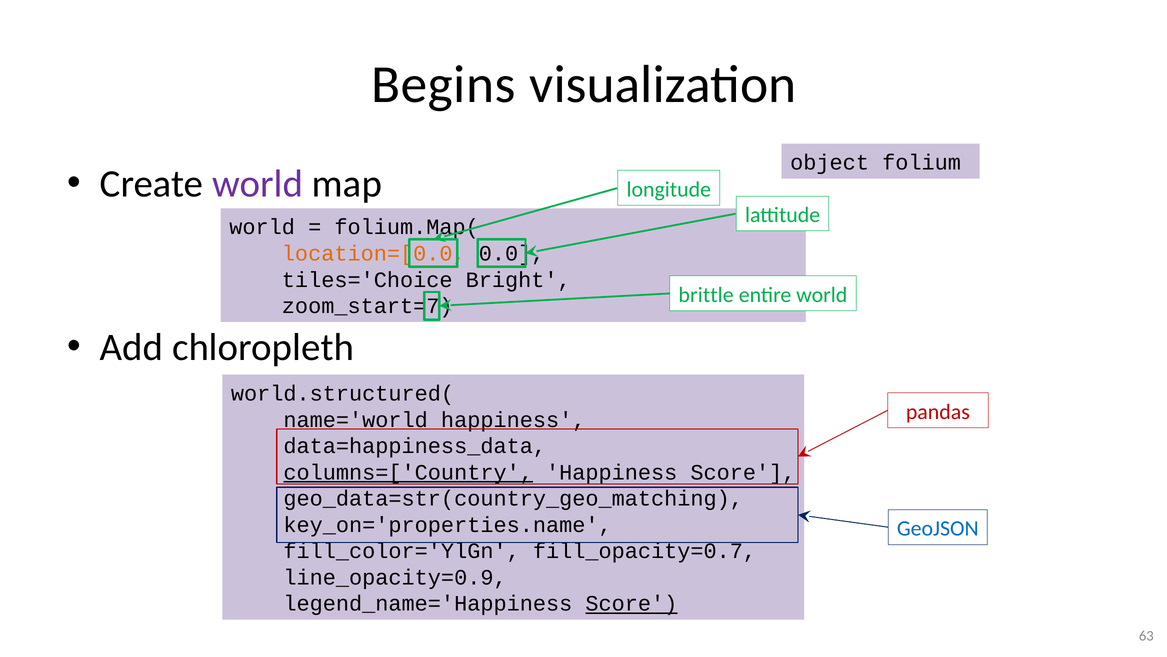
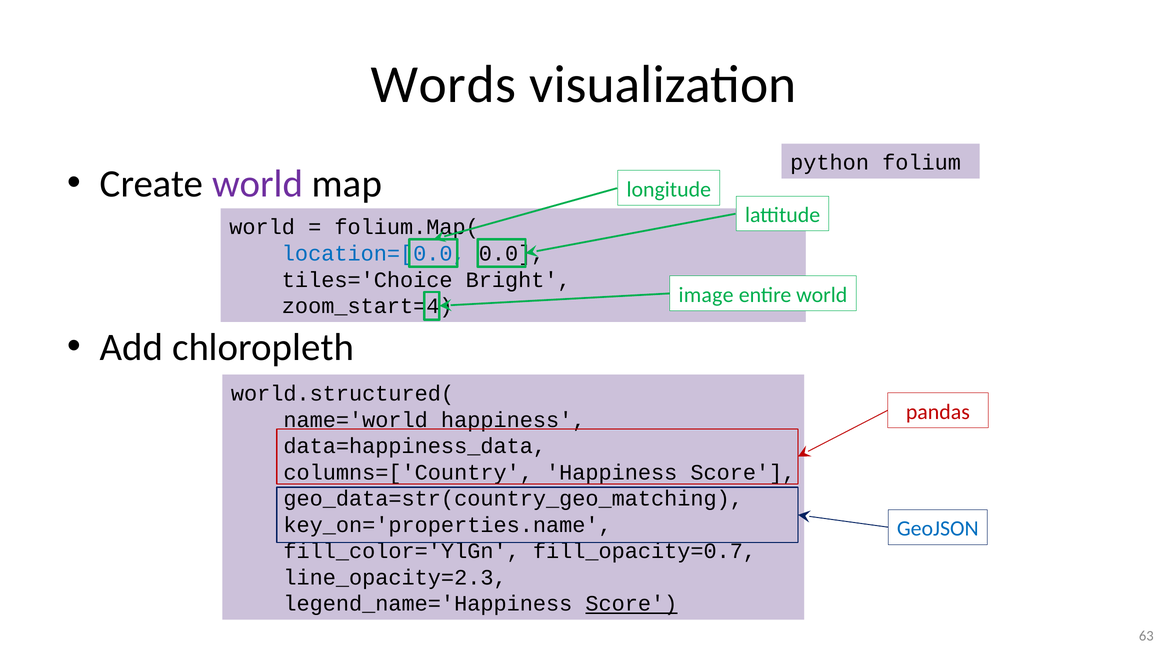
Begins: Begins -> Words
object: object -> python
location=[0.0 colour: orange -> blue
brittle: brittle -> image
zoom_start=7: zoom_start=7 -> zoom_start=4
columns=['Country underline: present -> none
line_opacity=0.9: line_opacity=0.9 -> line_opacity=2.3
